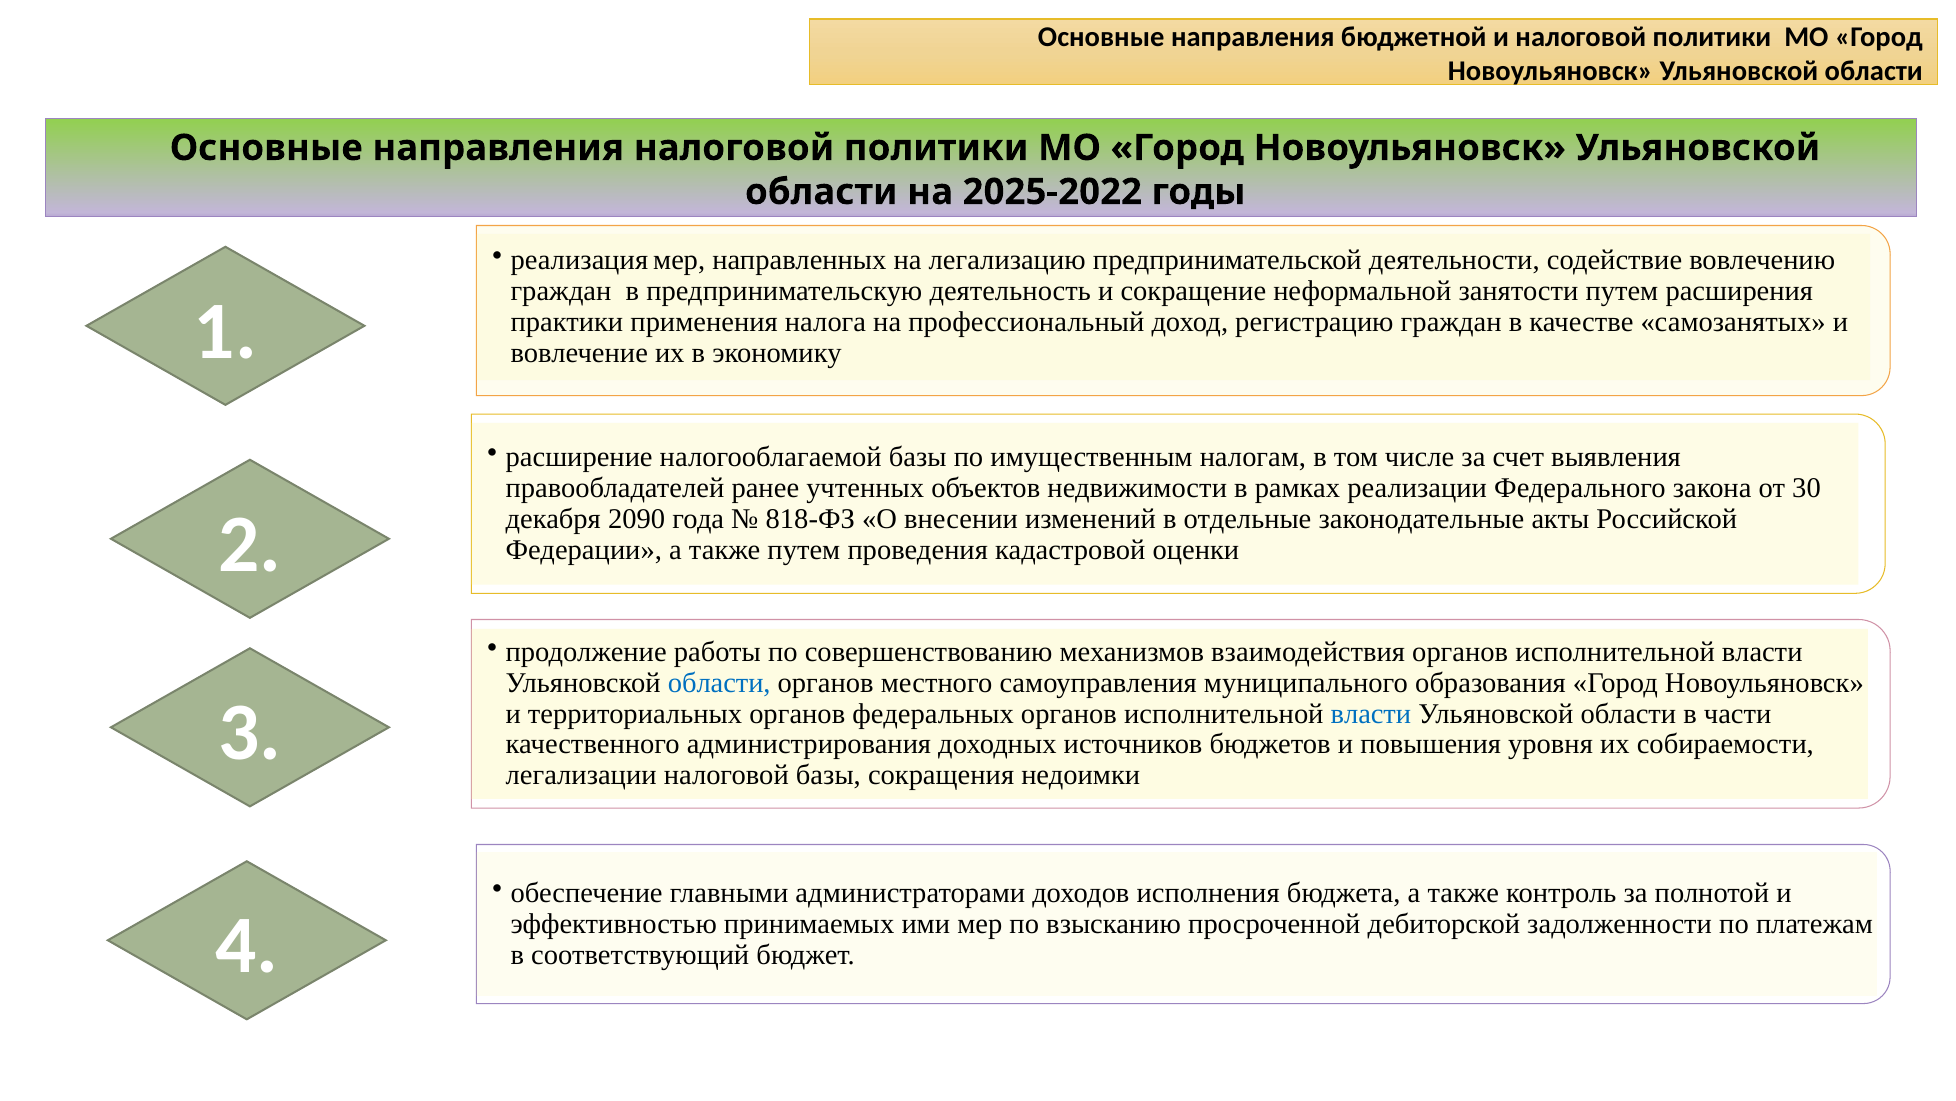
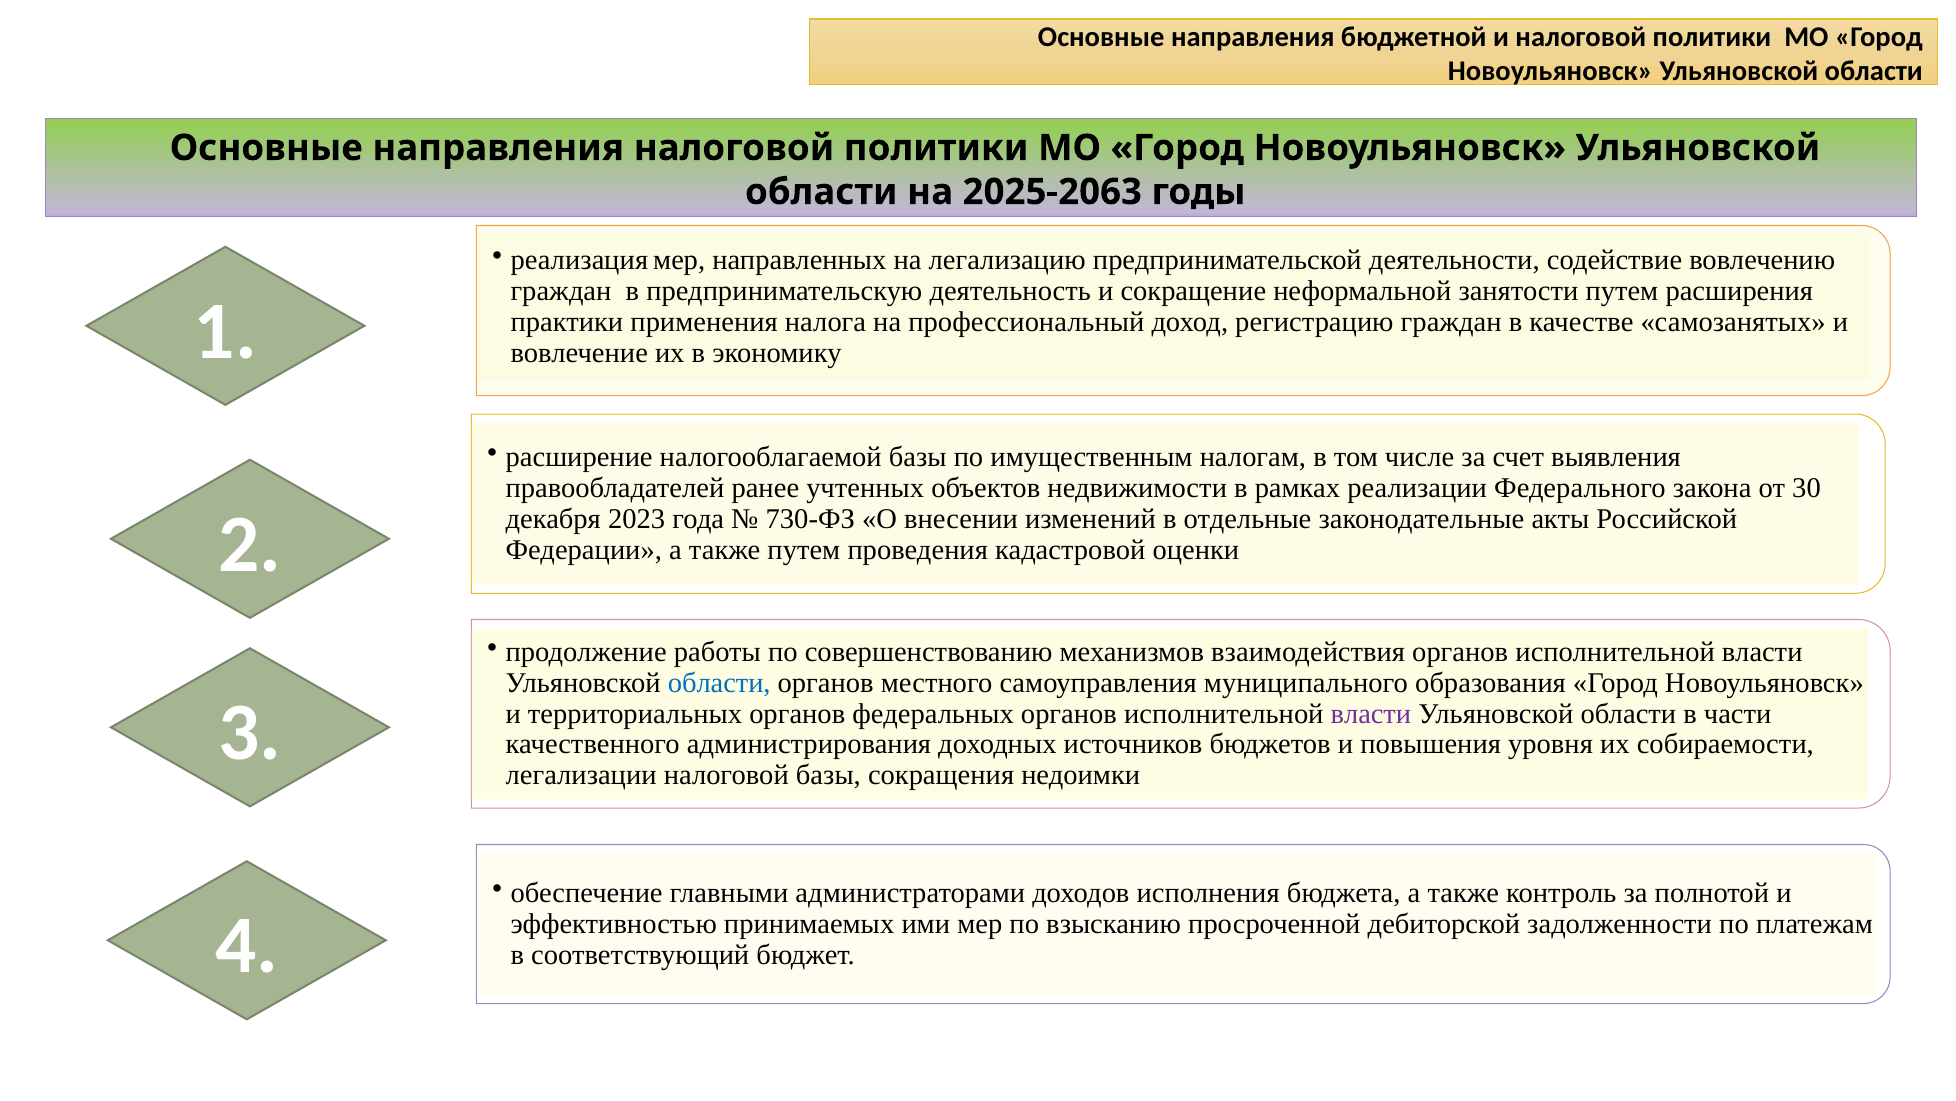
2025-2022: 2025-2022 -> 2025-2063
2090: 2090 -> 2023
818-ФЗ: 818-ФЗ -> 730-ФЗ
власти at (1371, 713) colour: blue -> purple
